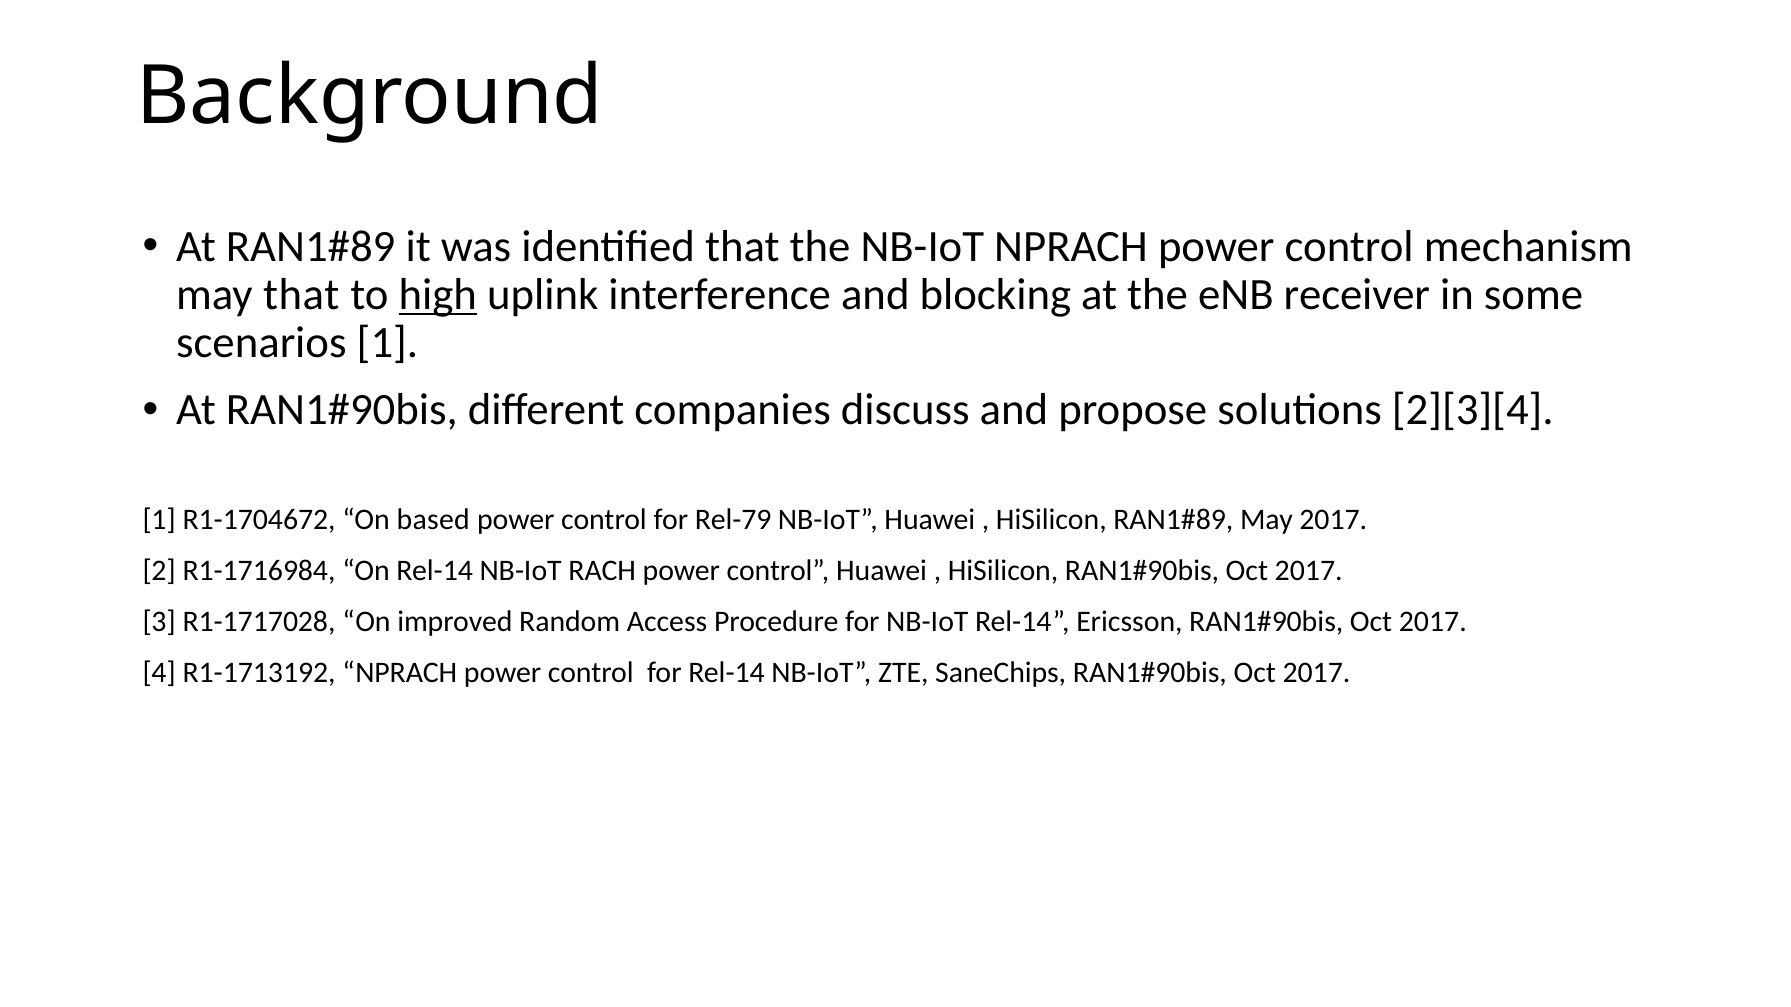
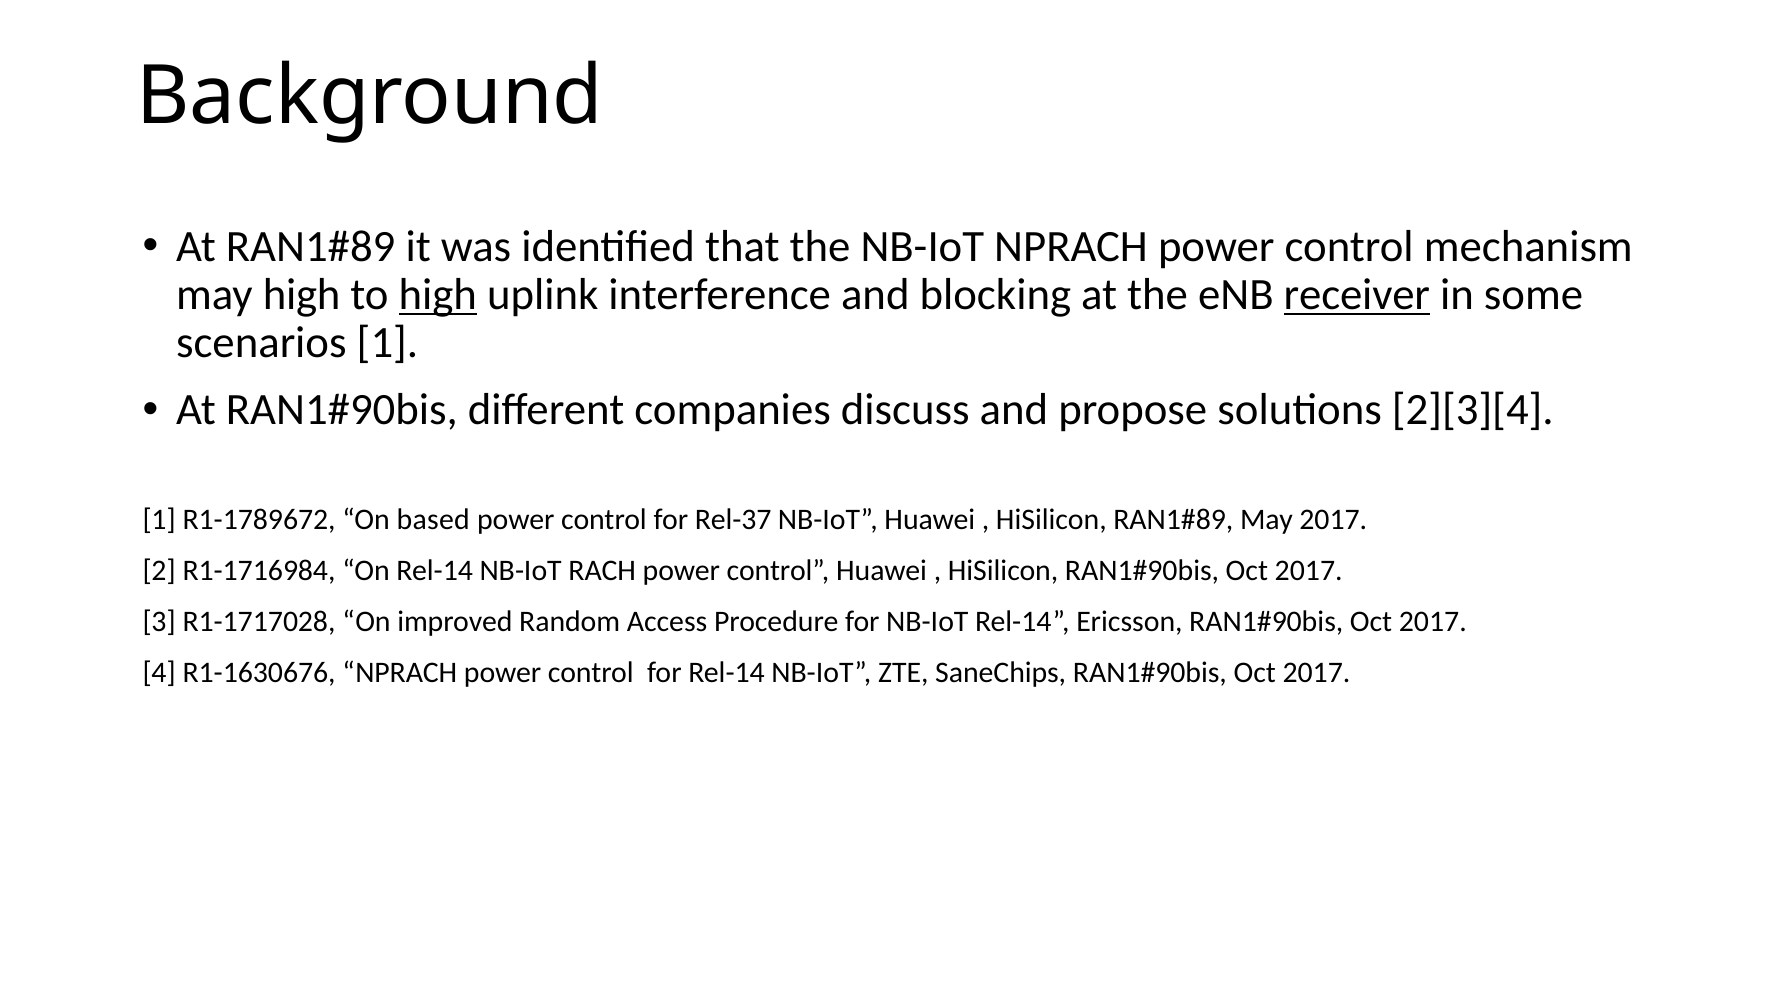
may that: that -> high
receiver underline: none -> present
R1-1704672: R1-1704672 -> R1-1789672
Rel-79: Rel-79 -> Rel-37
R1-1713192: R1-1713192 -> R1-1630676
